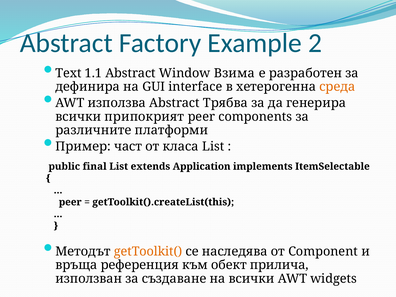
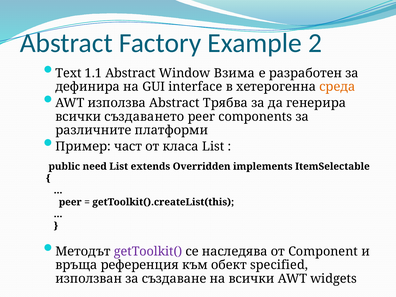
припокрият: припокрият -> създаването
final: final -> need
Application: Application -> Overridden
getToolkit( colour: orange -> purple
прилича: прилича -> specified
